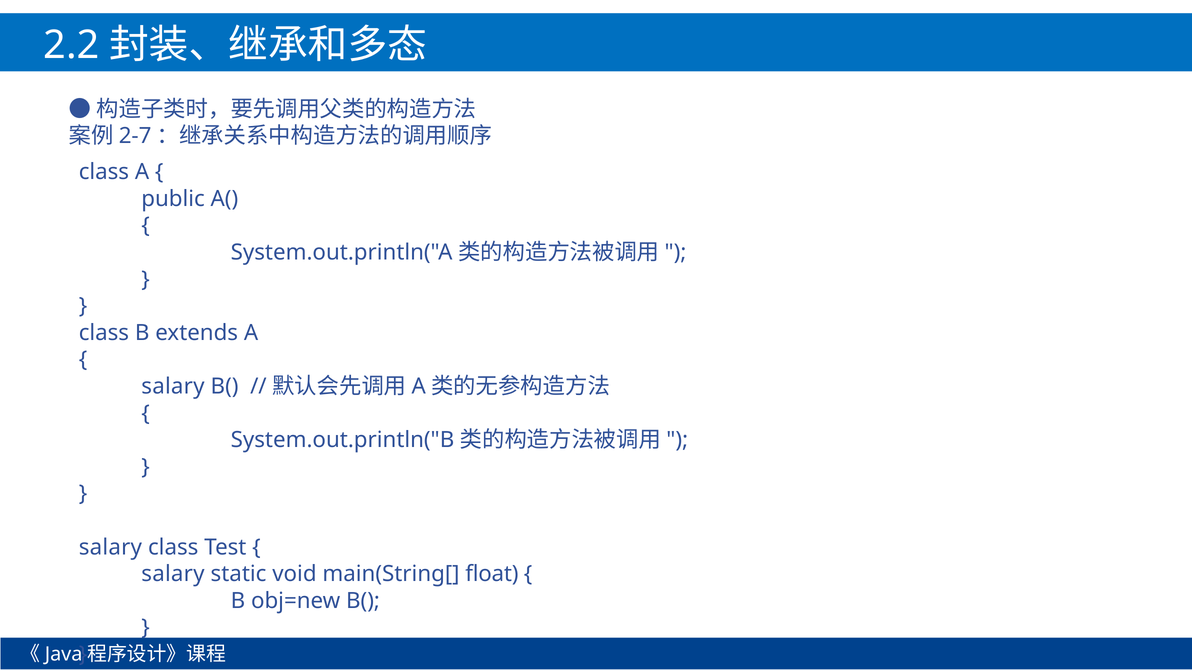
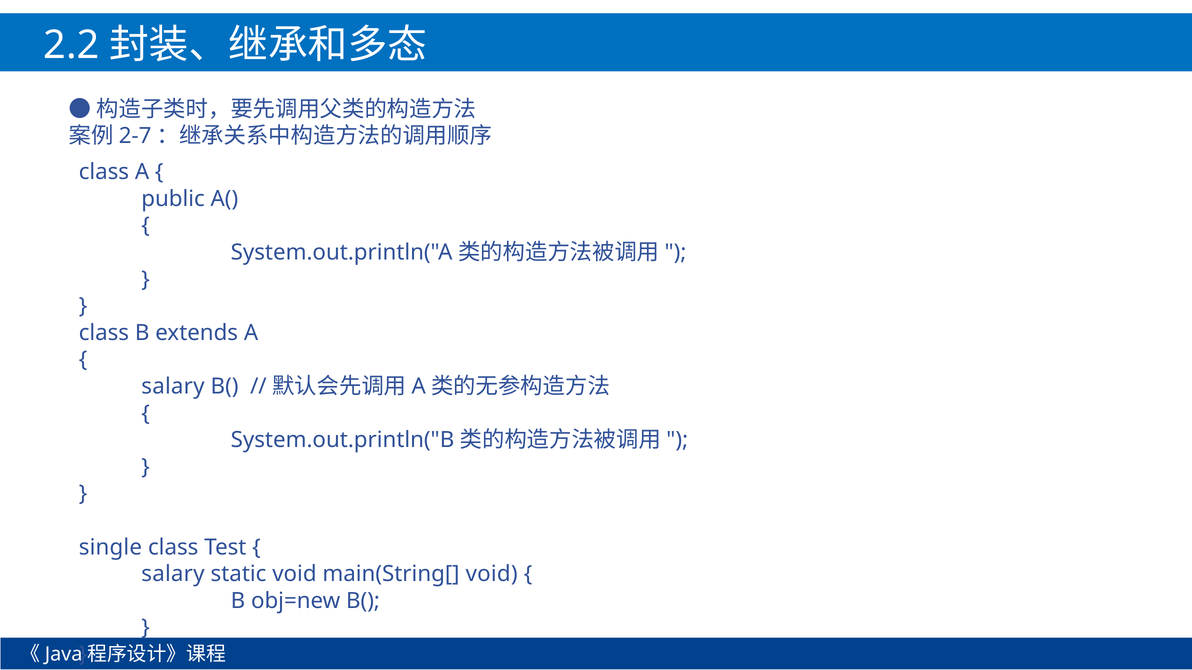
salary at (110, 548): salary -> single
main(String[ float: float -> void
